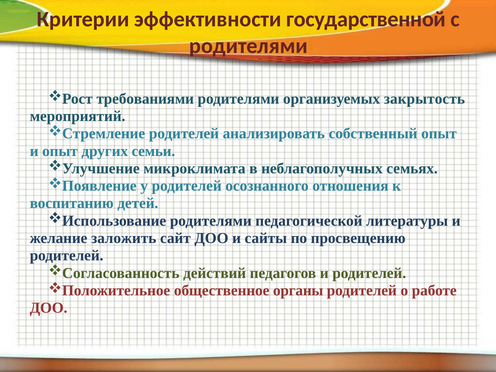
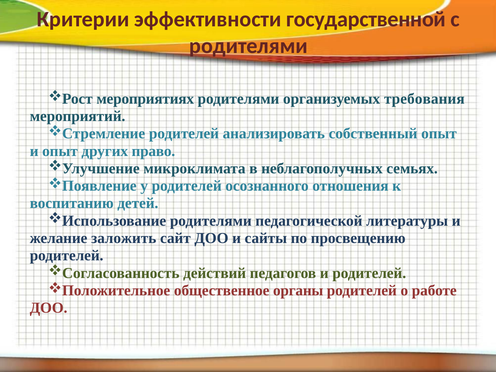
требованиями: требованиями -> мероприятиях
закрытость: закрытость -> требования
семьи: семьи -> право
